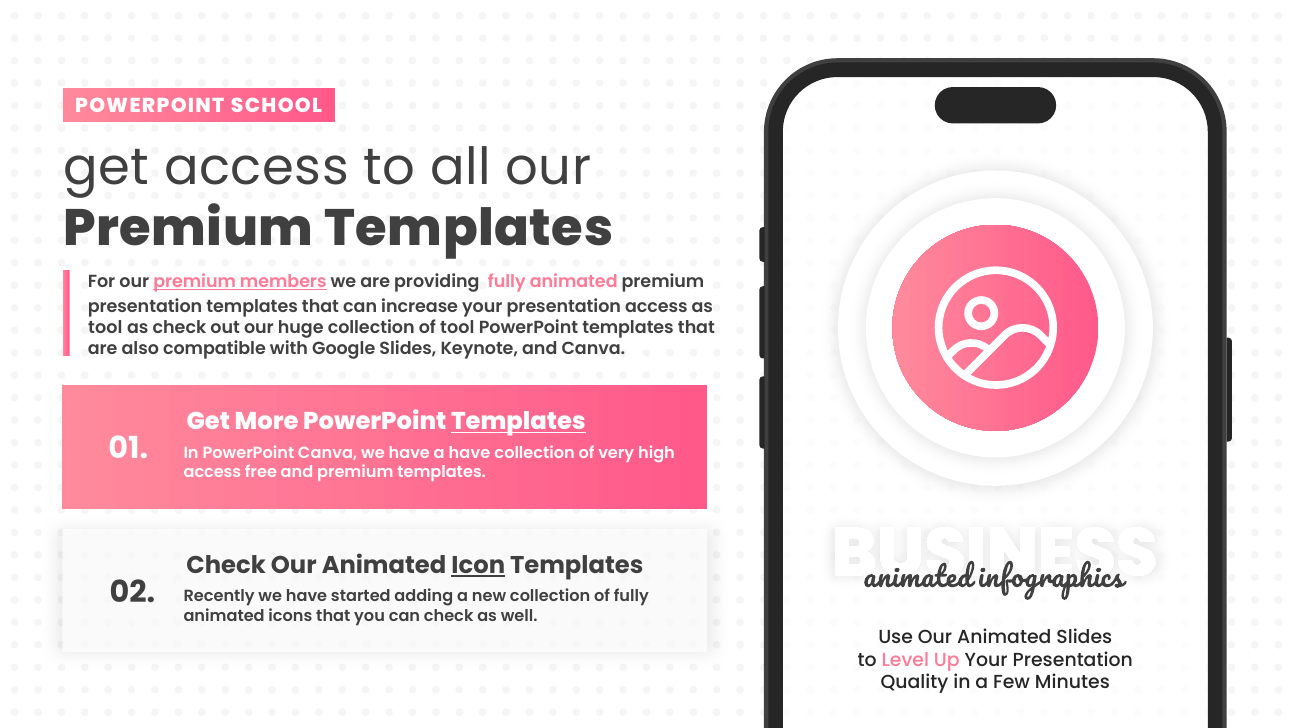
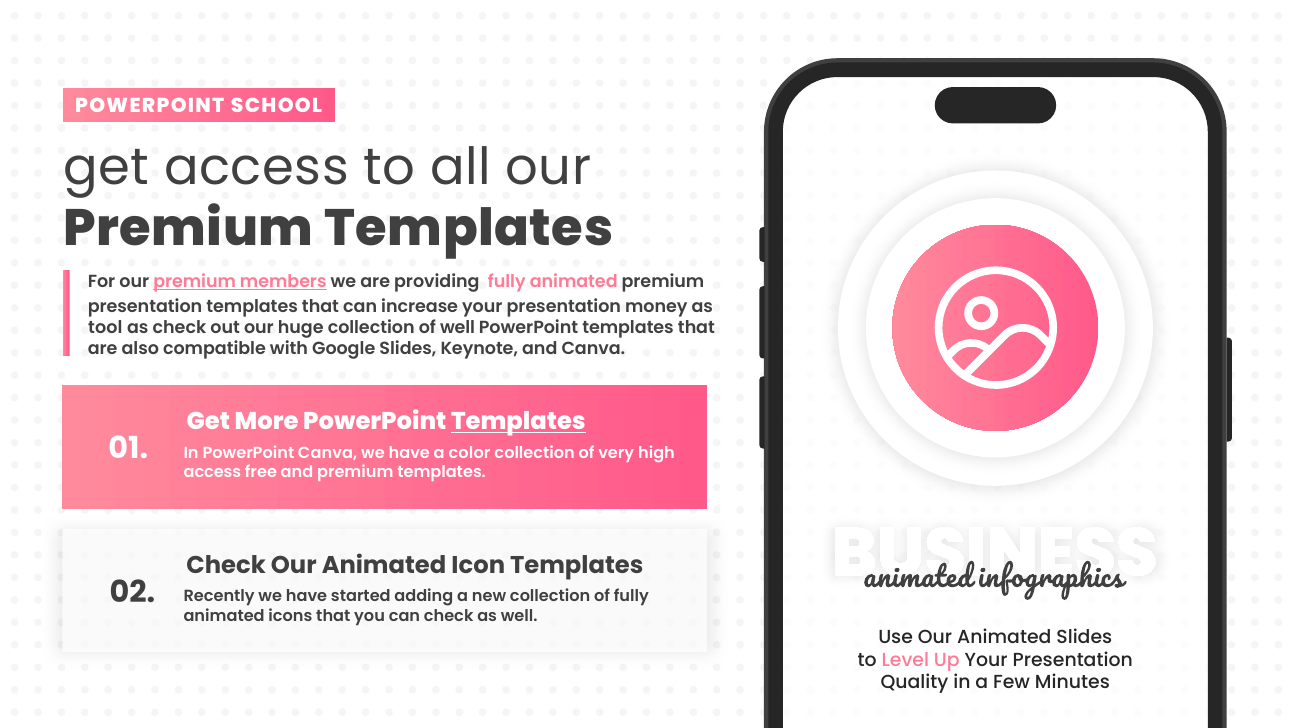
presentation access: access -> money
of tool: tool -> well
a have: have -> color
Icon underline: present -> none
